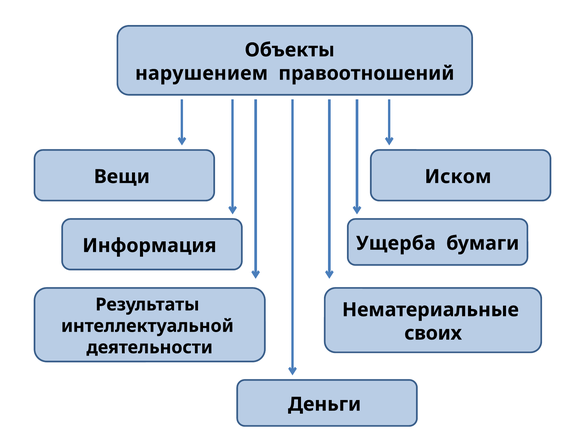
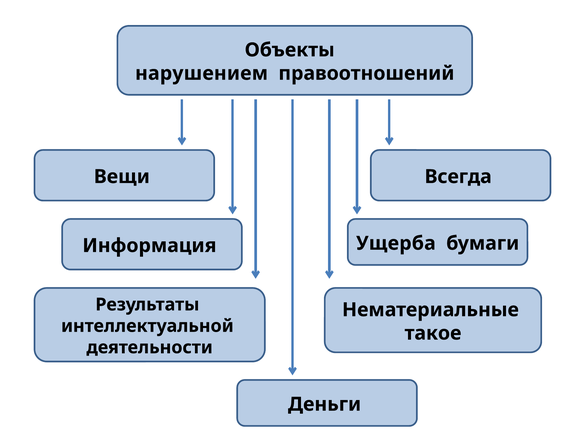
Иском: Иском -> Всегда
своих: своих -> такое
